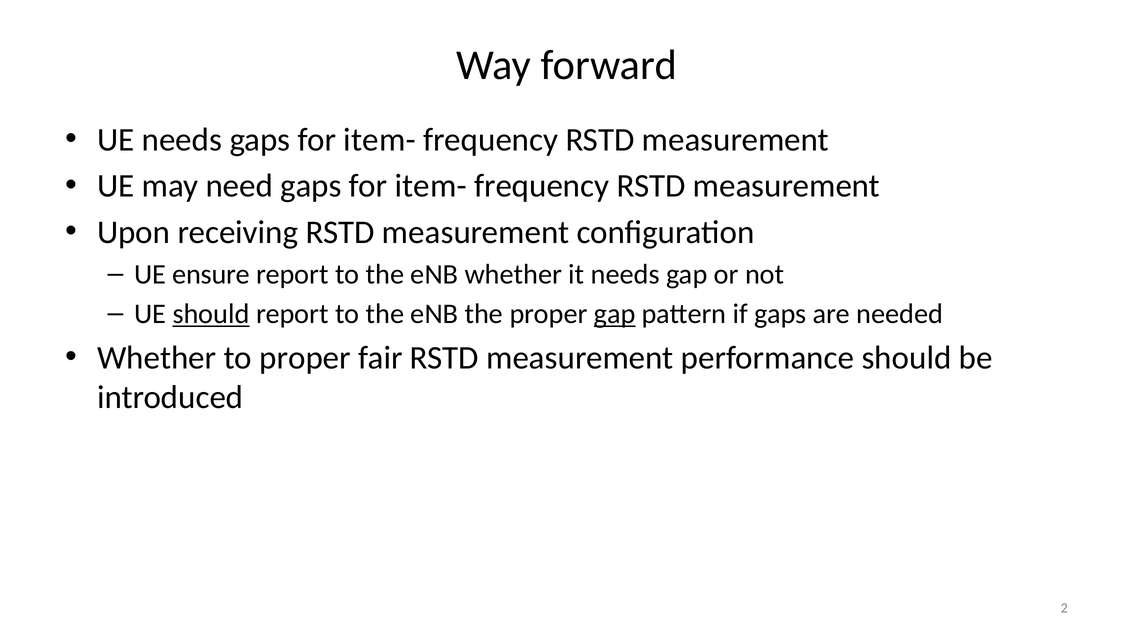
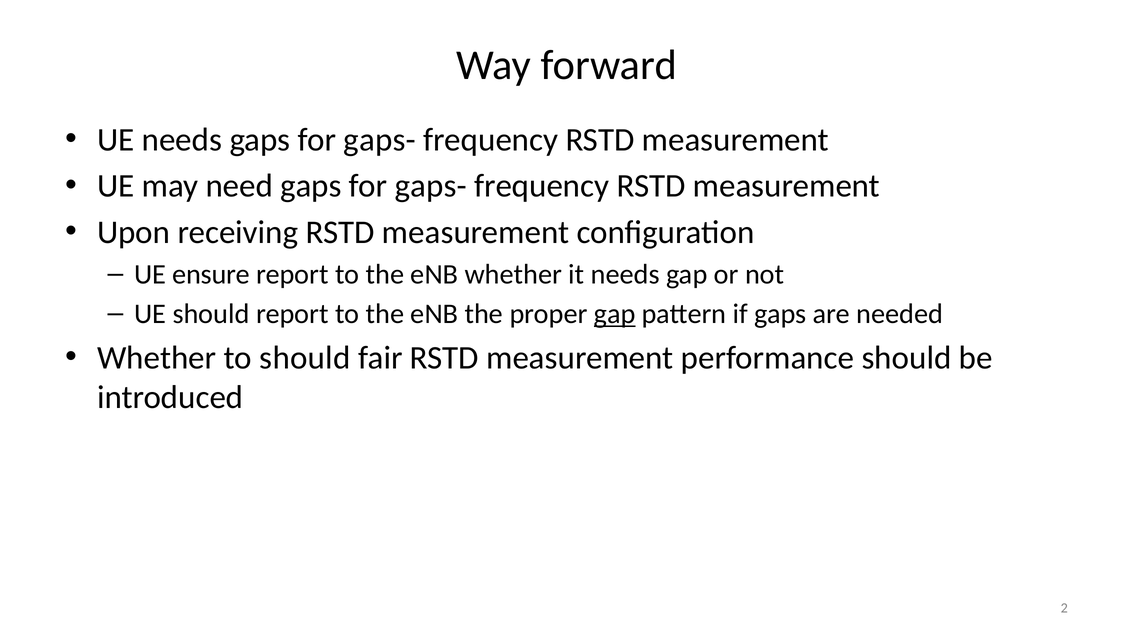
needs gaps for item-: item- -> gaps-
need gaps for item-: item- -> gaps-
should at (211, 314) underline: present -> none
to proper: proper -> should
